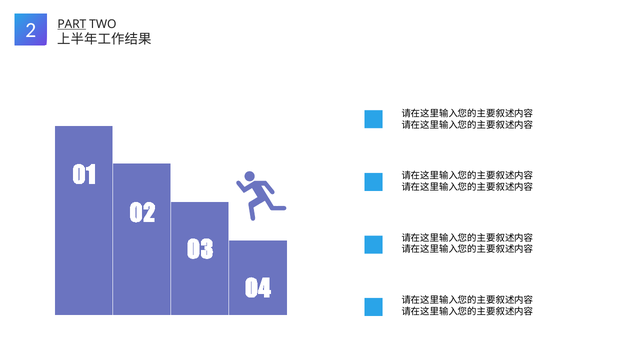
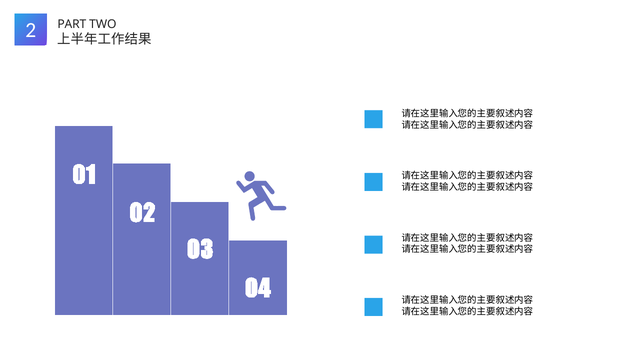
PART underline: present -> none
